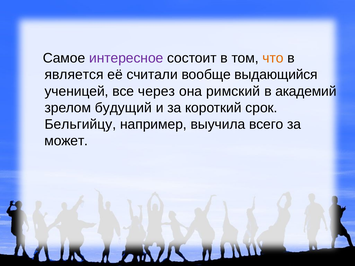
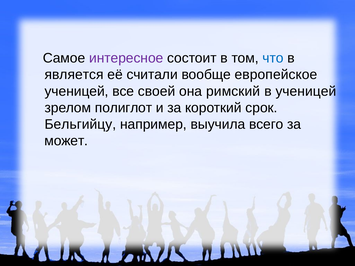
что colour: orange -> blue
выдающийся: выдающийся -> европейское
через: через -> своей
в академий: академий -> ученицей
будущий: будущий -> полиглот
